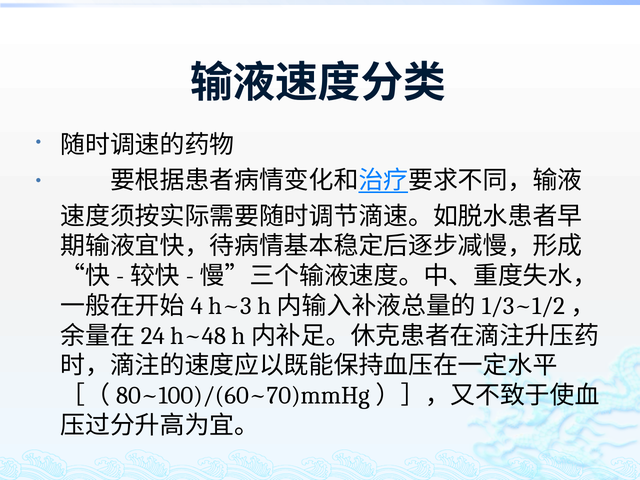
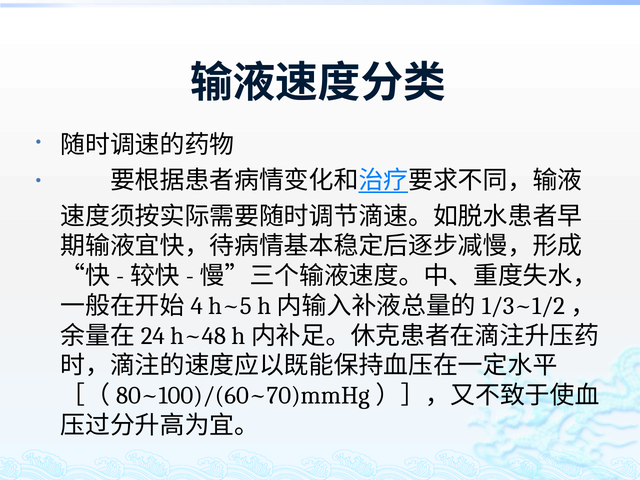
h~3: h~3 -> h~5
